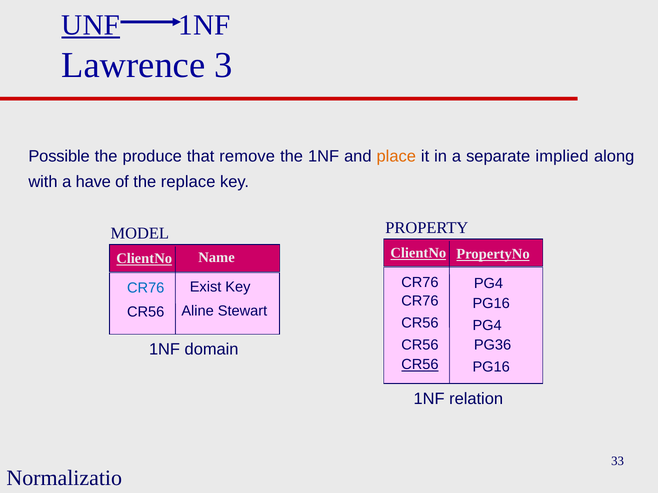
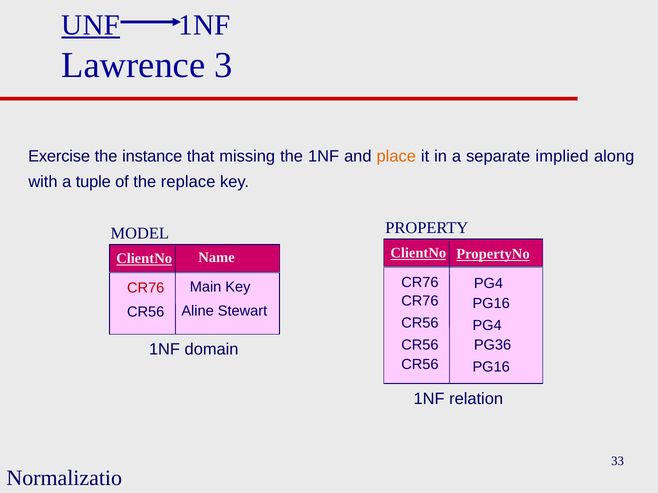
Possible: Possible -> Exercise
produce: produce -> instance
remove: remove -> missing
have: have -> tuple
Exist: Exist -> Main
CR76 at (146, 288) colour: blue -> red
CR56 at (420, 365) underline: present -> none
